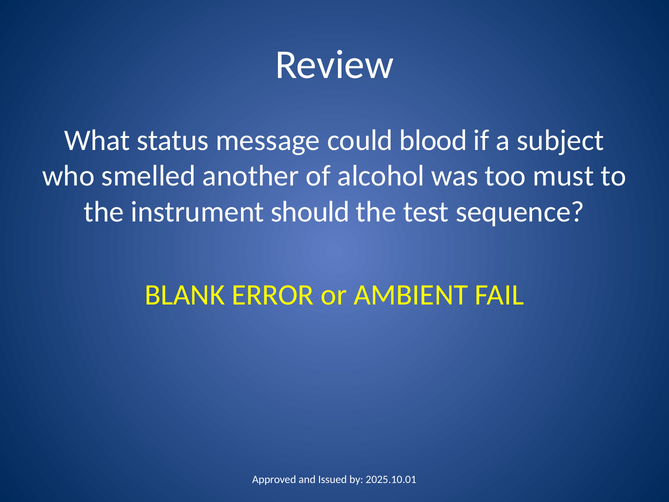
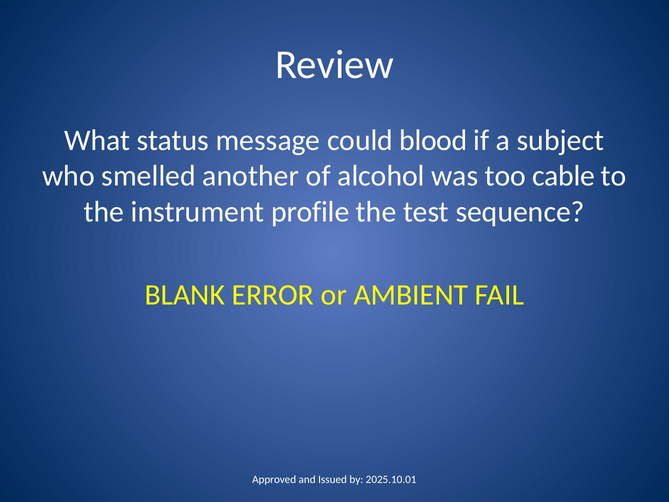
must: must -> cable
should: should -> profile
